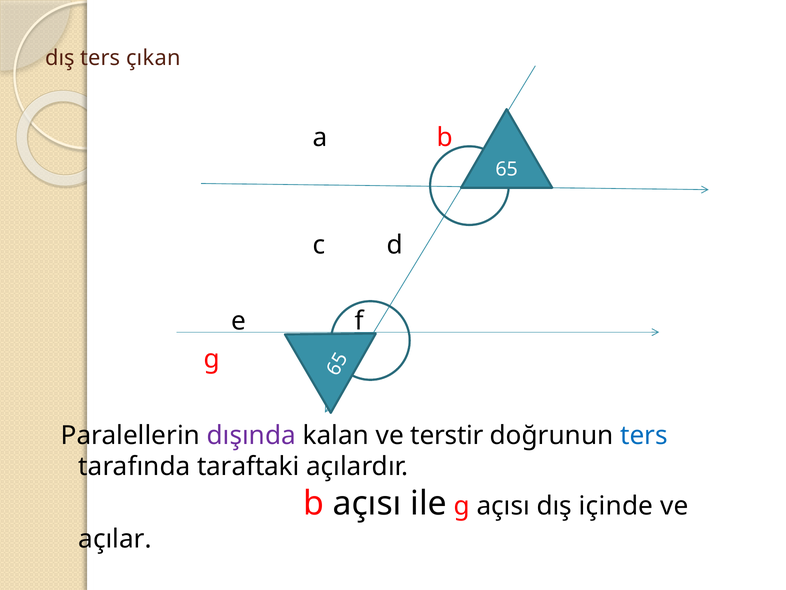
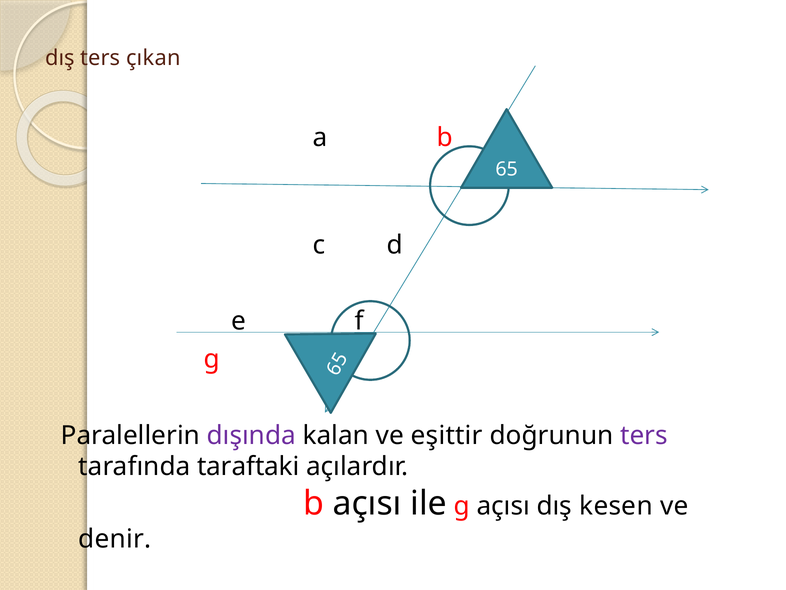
terstir: terstir -> eşittir
ters at (644, 435) colour: blue -> purple
içinde: içinde -> kesen
açılar: açılar -> denir
